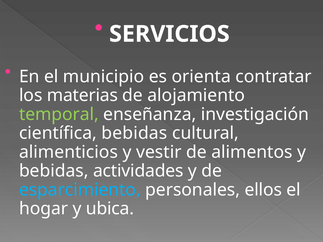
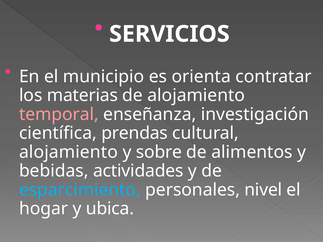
temporal colour: light green -> pink
científica bebidas: bebidas -> prendas
alimenticios at (68, 152): alimenticios -> alojamiento
vestir: vestir -> sobre
ellos: ellos -> nivel
